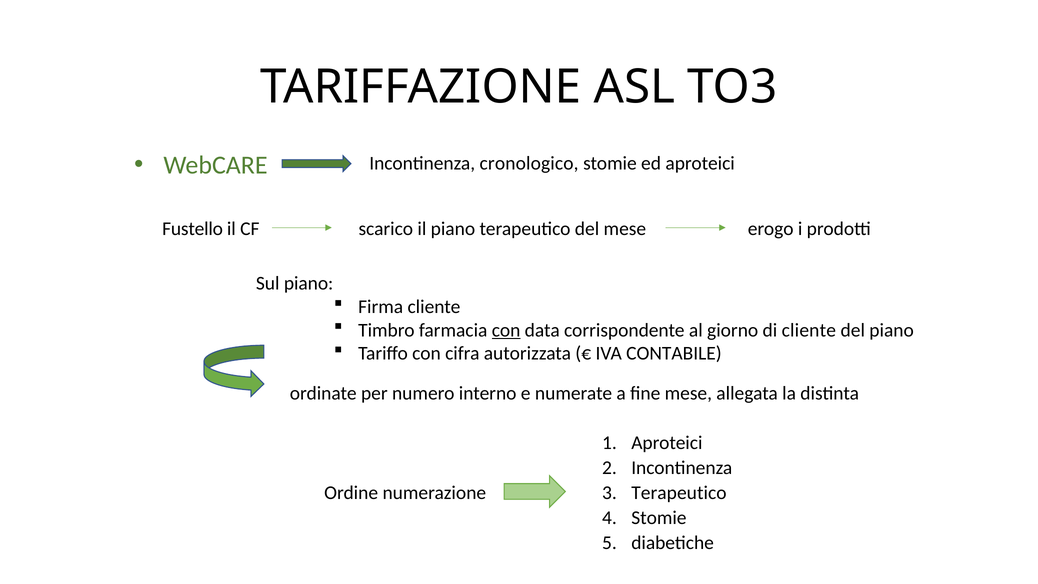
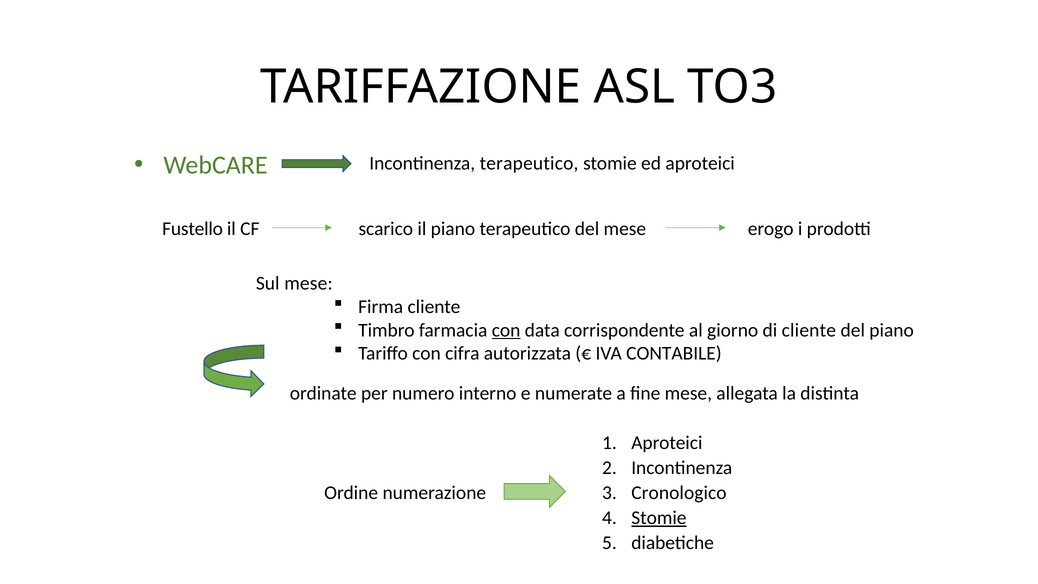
Incontinenza cronologico: cronologico -> terapeutico
Sul piano: piano -> mese
Terapeutico at (679, 493): Terapeutico -> Cronologico
Stomie at (659, 518) underline: none -> present
